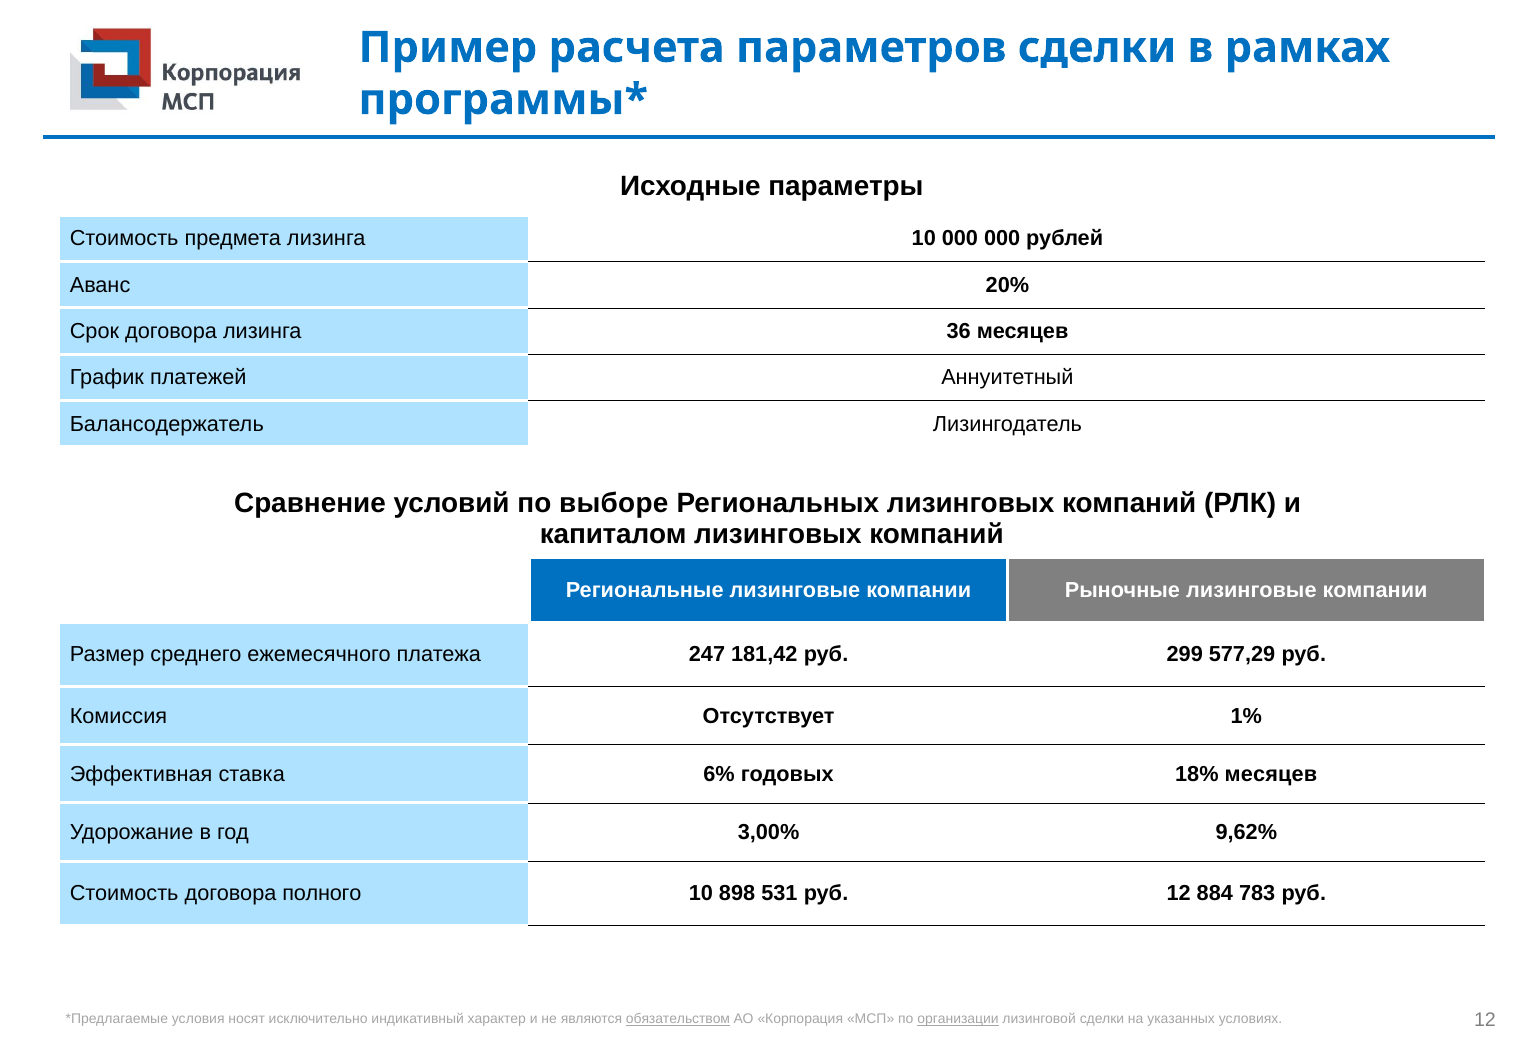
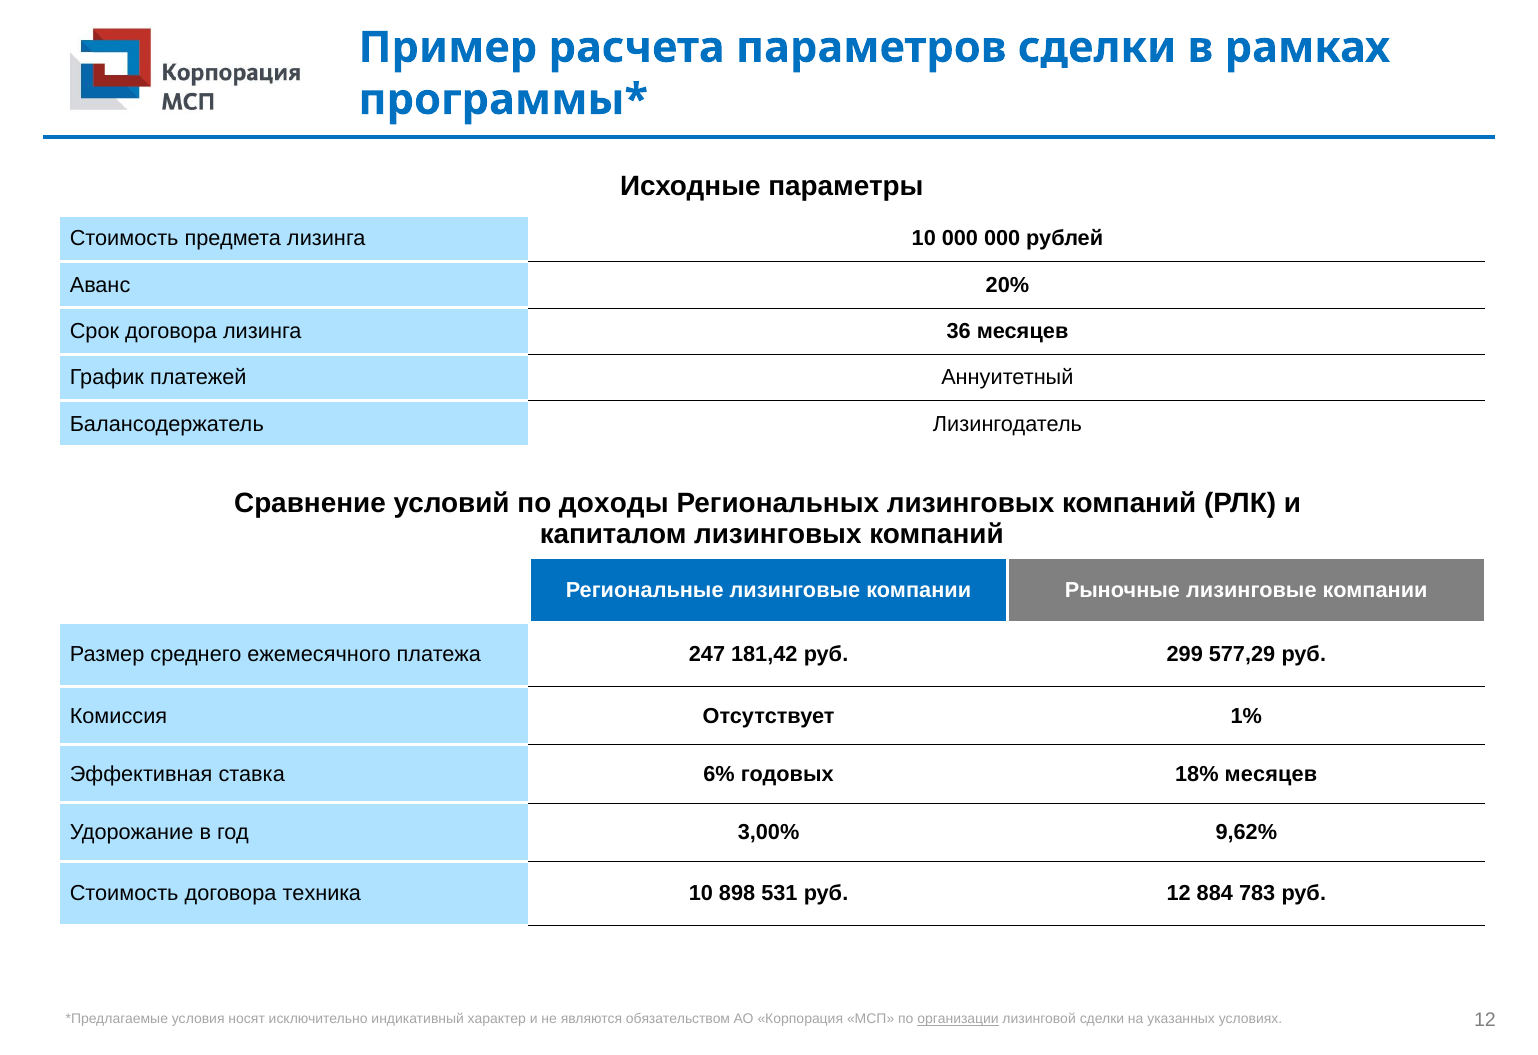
выборе: выборе -> доходы
полного: полного -> техника
обязательством underline: present -> none
